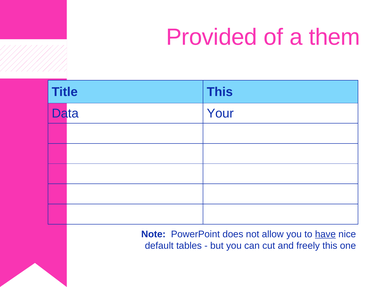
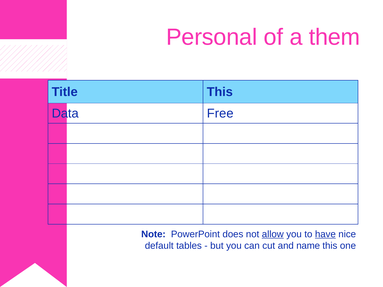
Provided: Provided -> Personal
Your: Your -> Free
allow underline: none -> present
freely: freely -> name
